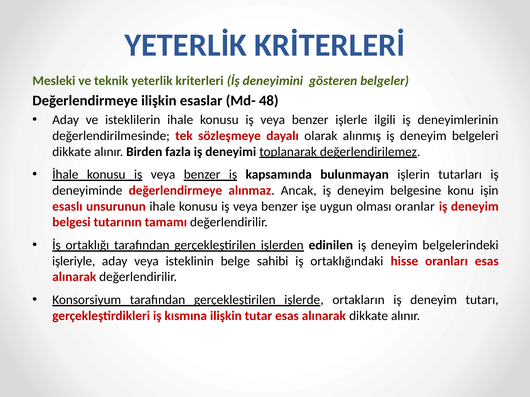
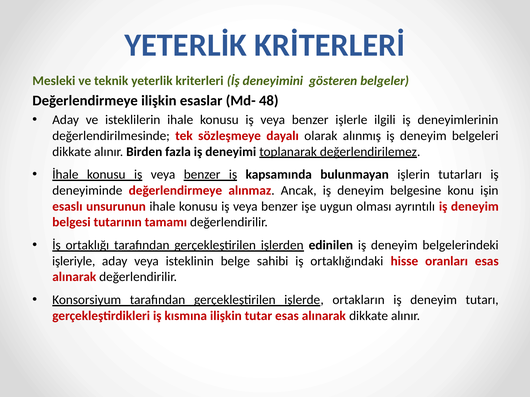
oranlar: oranlar -> ayrıntılı
